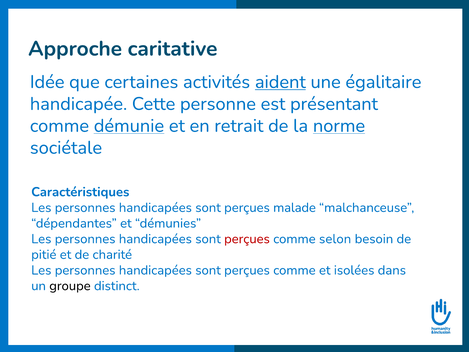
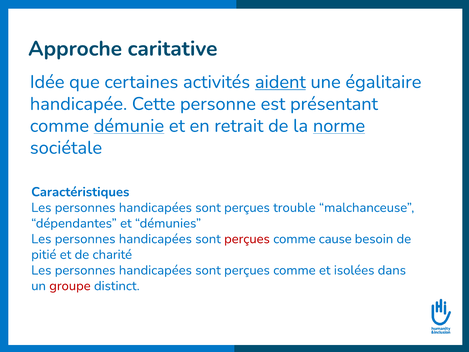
malade: malade -> trouble
selon: selon -> cause
groupe colour: black -> red
